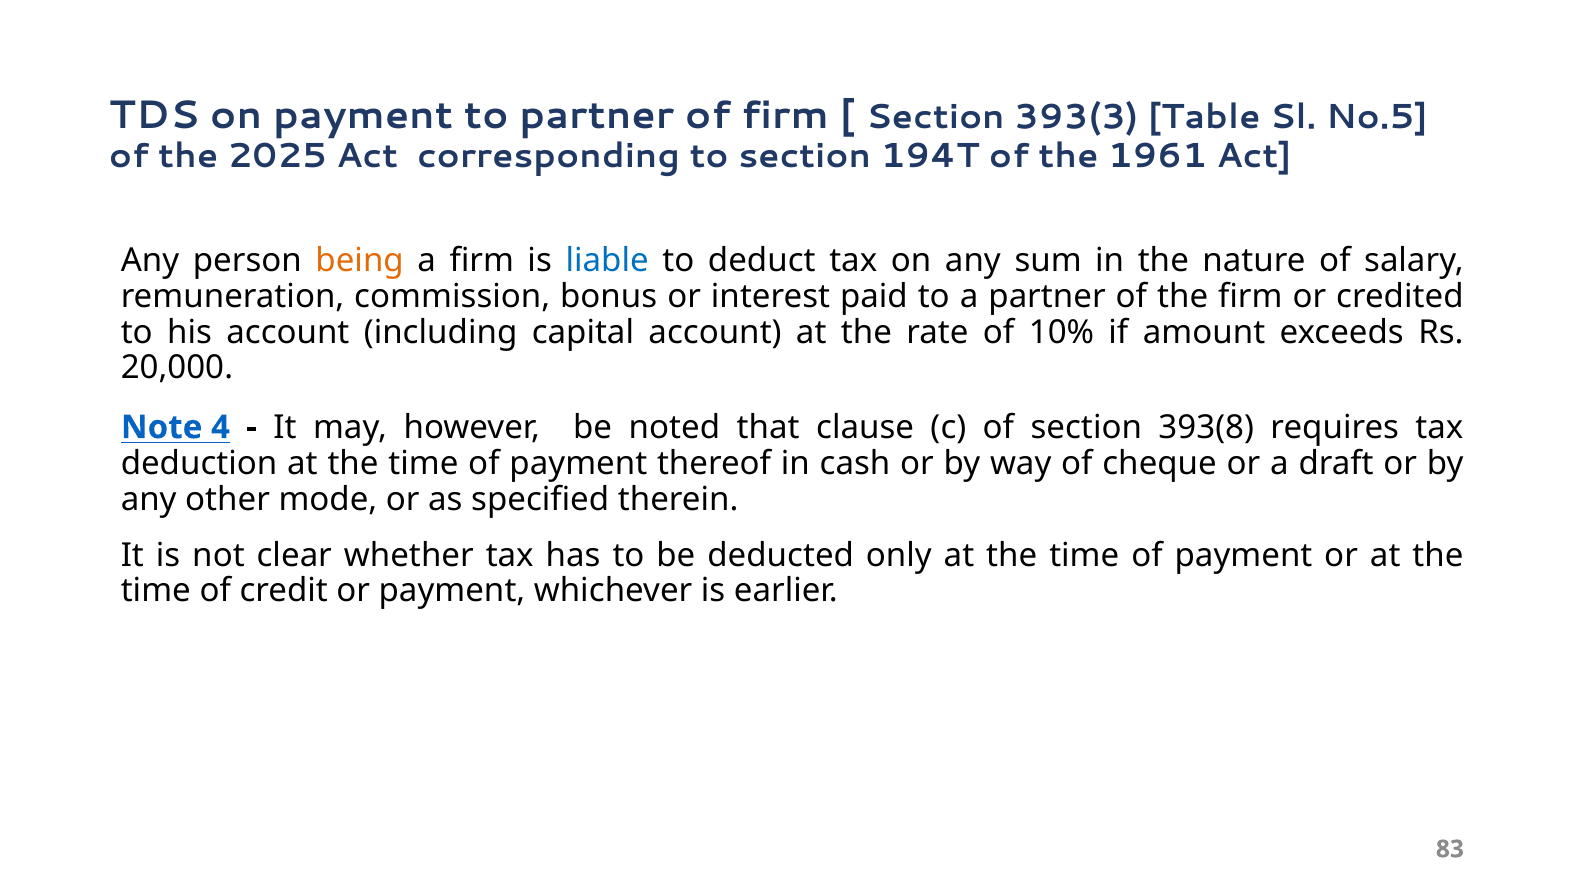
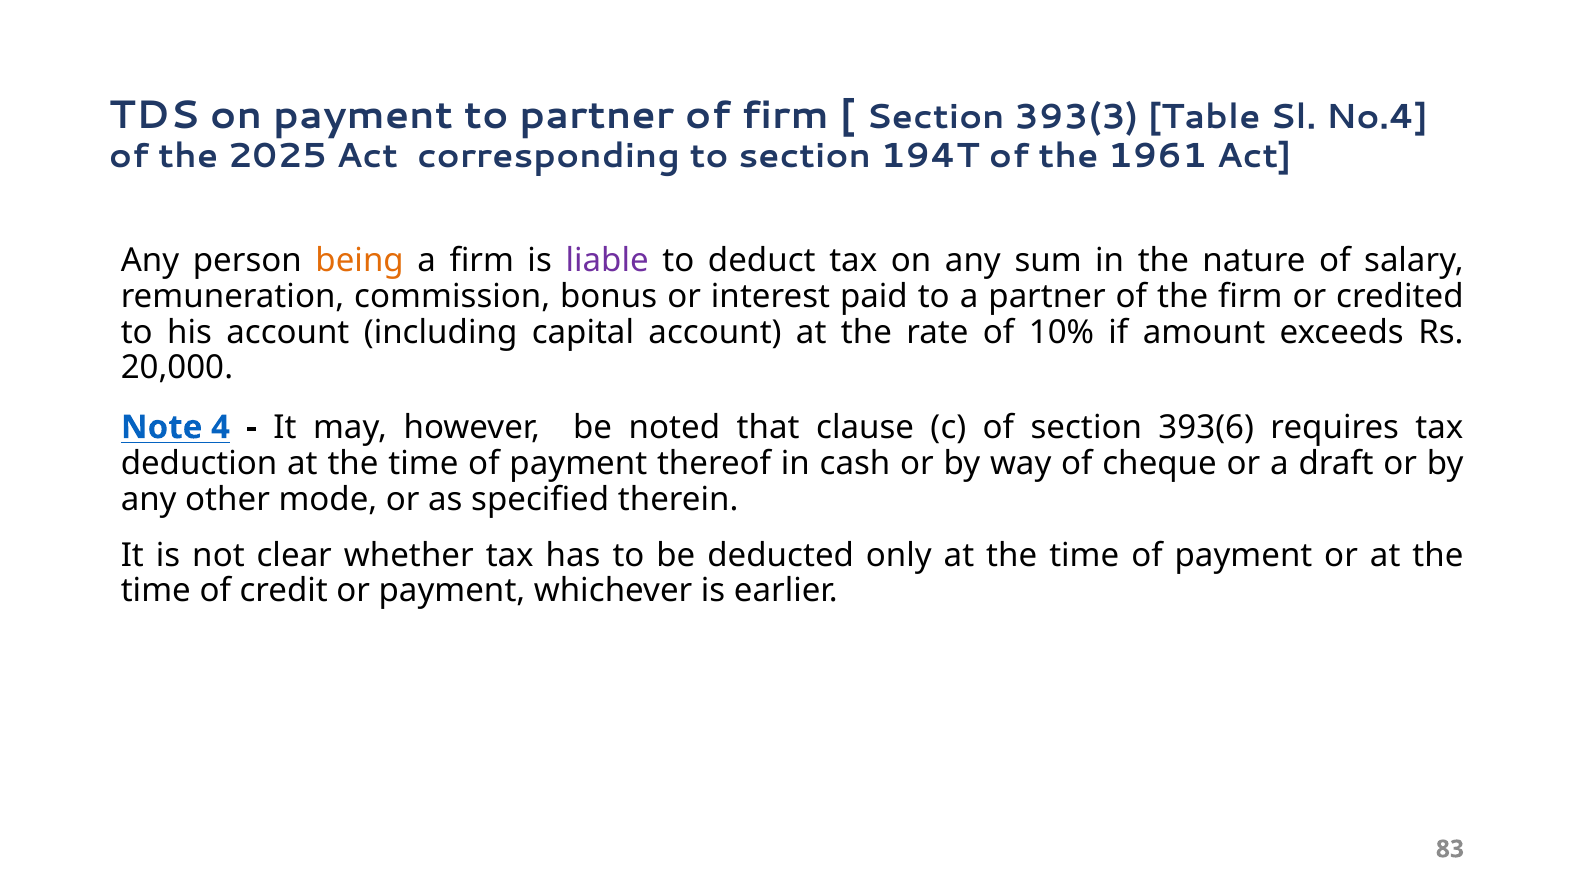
No.5: No.5 -> No.4
liable colour: blue -> purple
393(8: 393(8 -> 393(6
